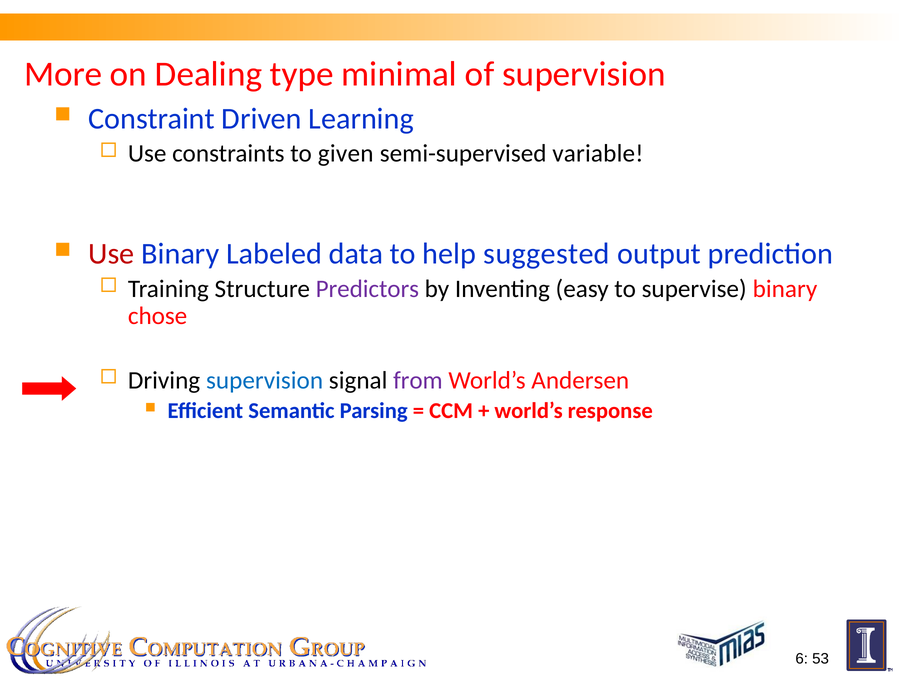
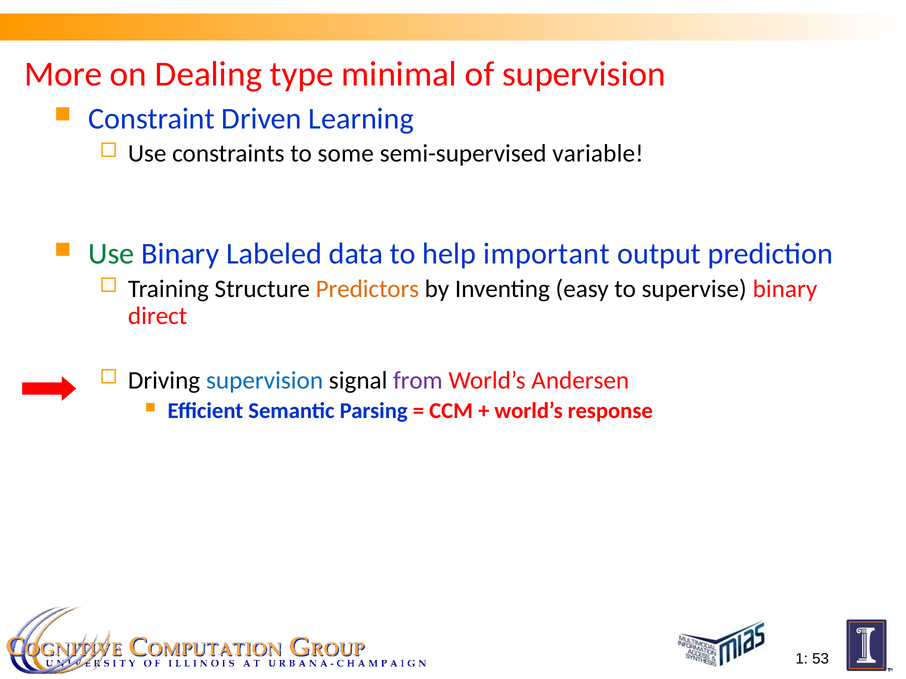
given: given -> some
Use at (111, 254) colour: red -> green
suggested: suggested -> important
Predictors colour: purple -> orange
chose: chose -> direct
6: 6 -> 1
